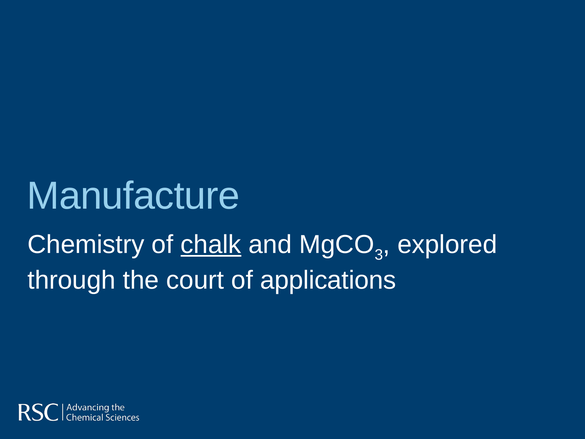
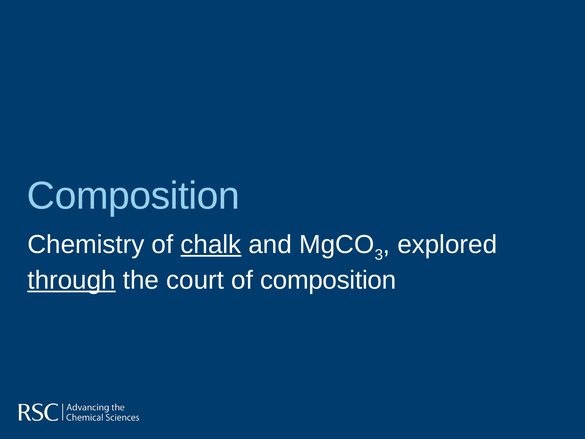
Manufacture at (133, 196): Manufacture -> Composition
through underline: none -> present
of applications: applications -> composition
